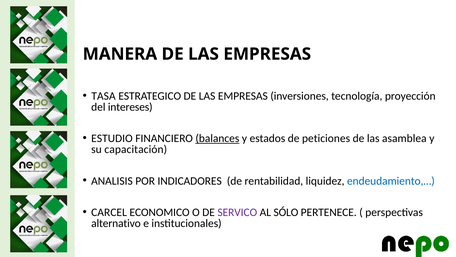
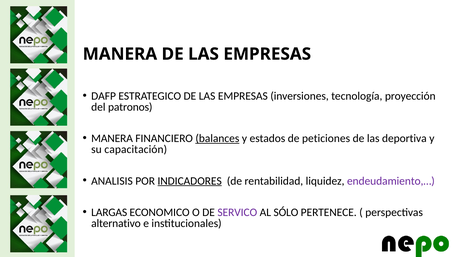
TASA: TASA -> DAFP
intereses: intereses -> patronos
ESTUDIO at (112, 138): ESTUDIO -> MANERA
asamblea: asamblea -> deportiva
INDICADORES underline: none -> present
endeudamiento,… colour: blue -> purple
CARCEL: CARCEL -> LARGAS
